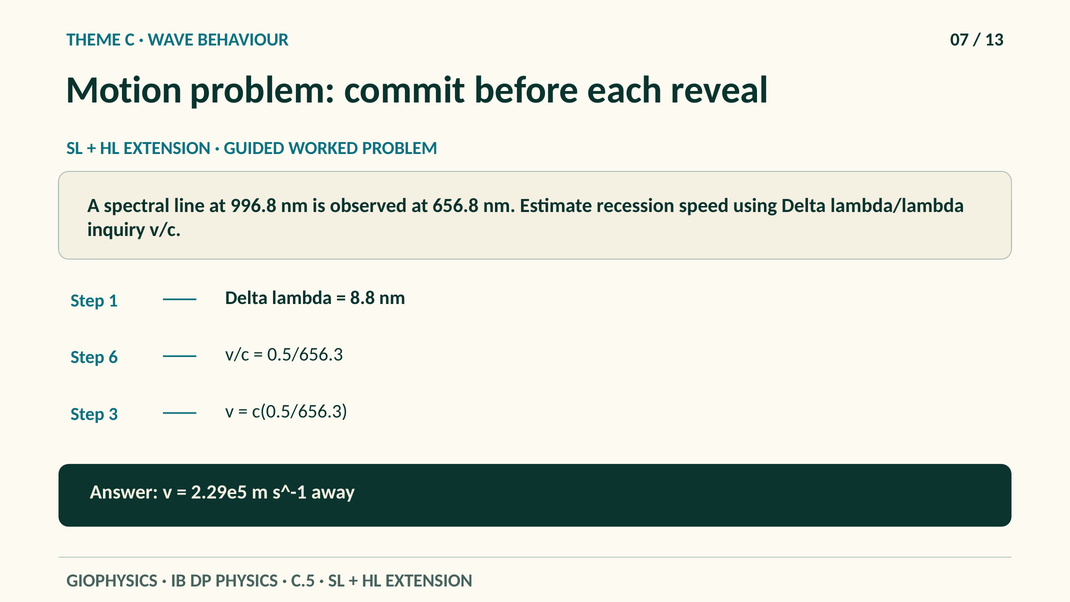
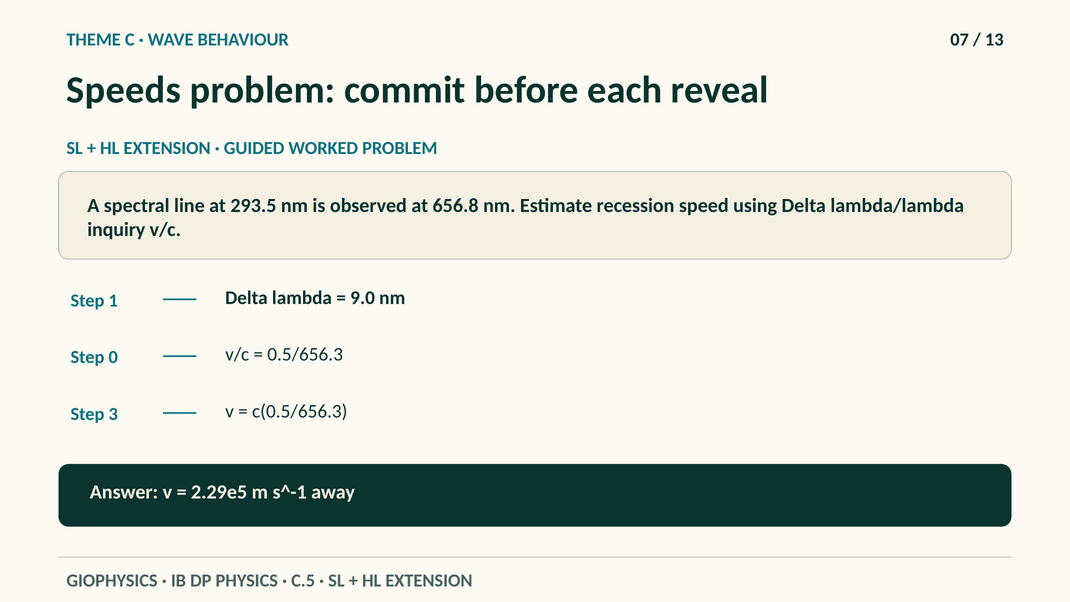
Motion: Motion -> Speeds
996.8: 996.8 -> 293.5
8.8: 8.8 -> 9.0
6: 6 -> 0
